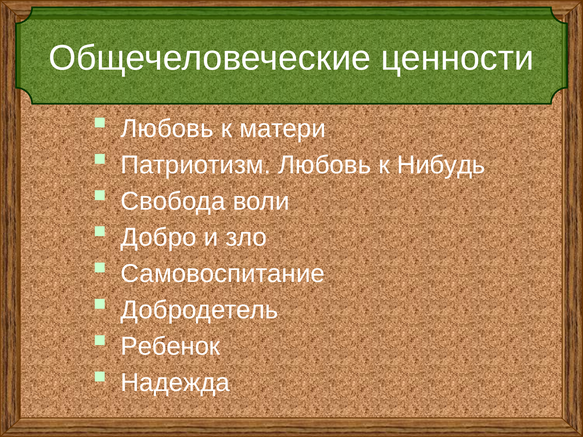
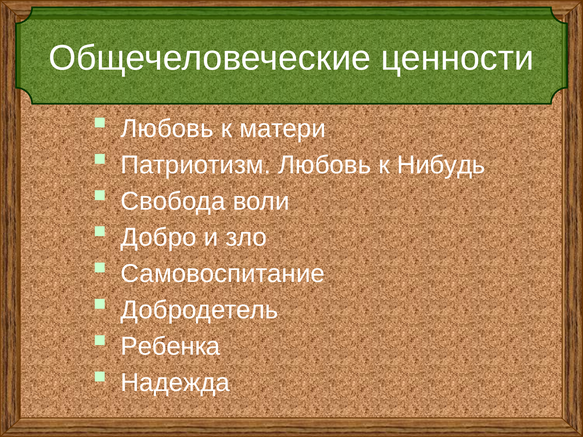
Ребенок: Ребенок -> Ребенка
